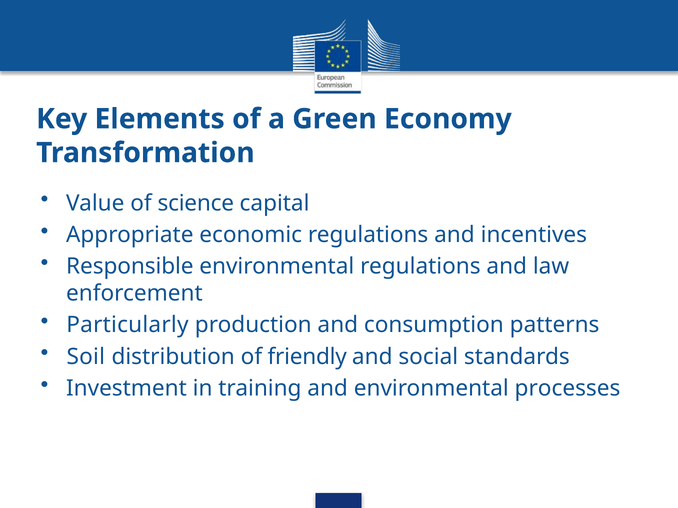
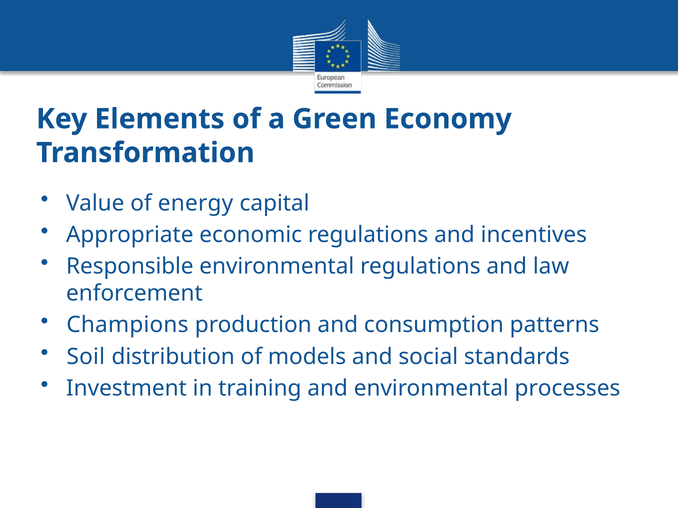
science: science -> energy
Particularly: Particularly -> Champions
friendly: friendly -> models
